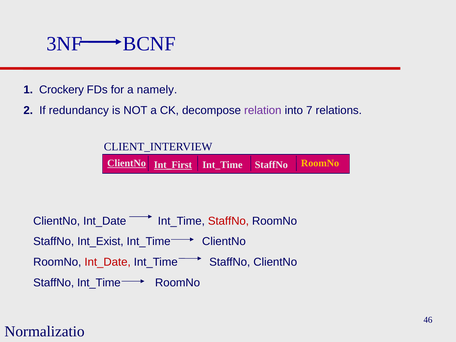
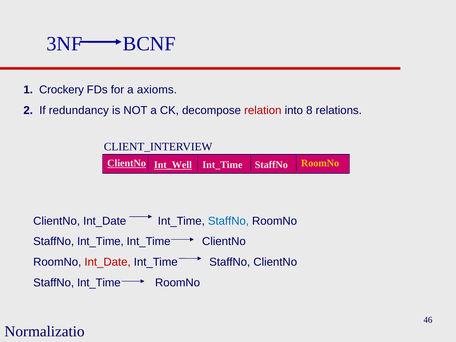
namely: namely -> axioms
relation colour: purple -> red
7: 7 -> 8
Int_First: Int_First -> Int_Well
StaffNo at (228, 221) colour: red -> blue
Int_Exist at (100, 242): Int_Exist -> Int_Time
